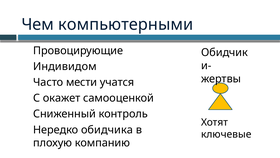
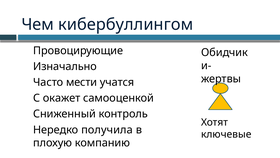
компьютерными: компьютерными -> кибербуллингом
Индивидом: Индивидом -> Изначально
обидчика: обидчика -> получила
